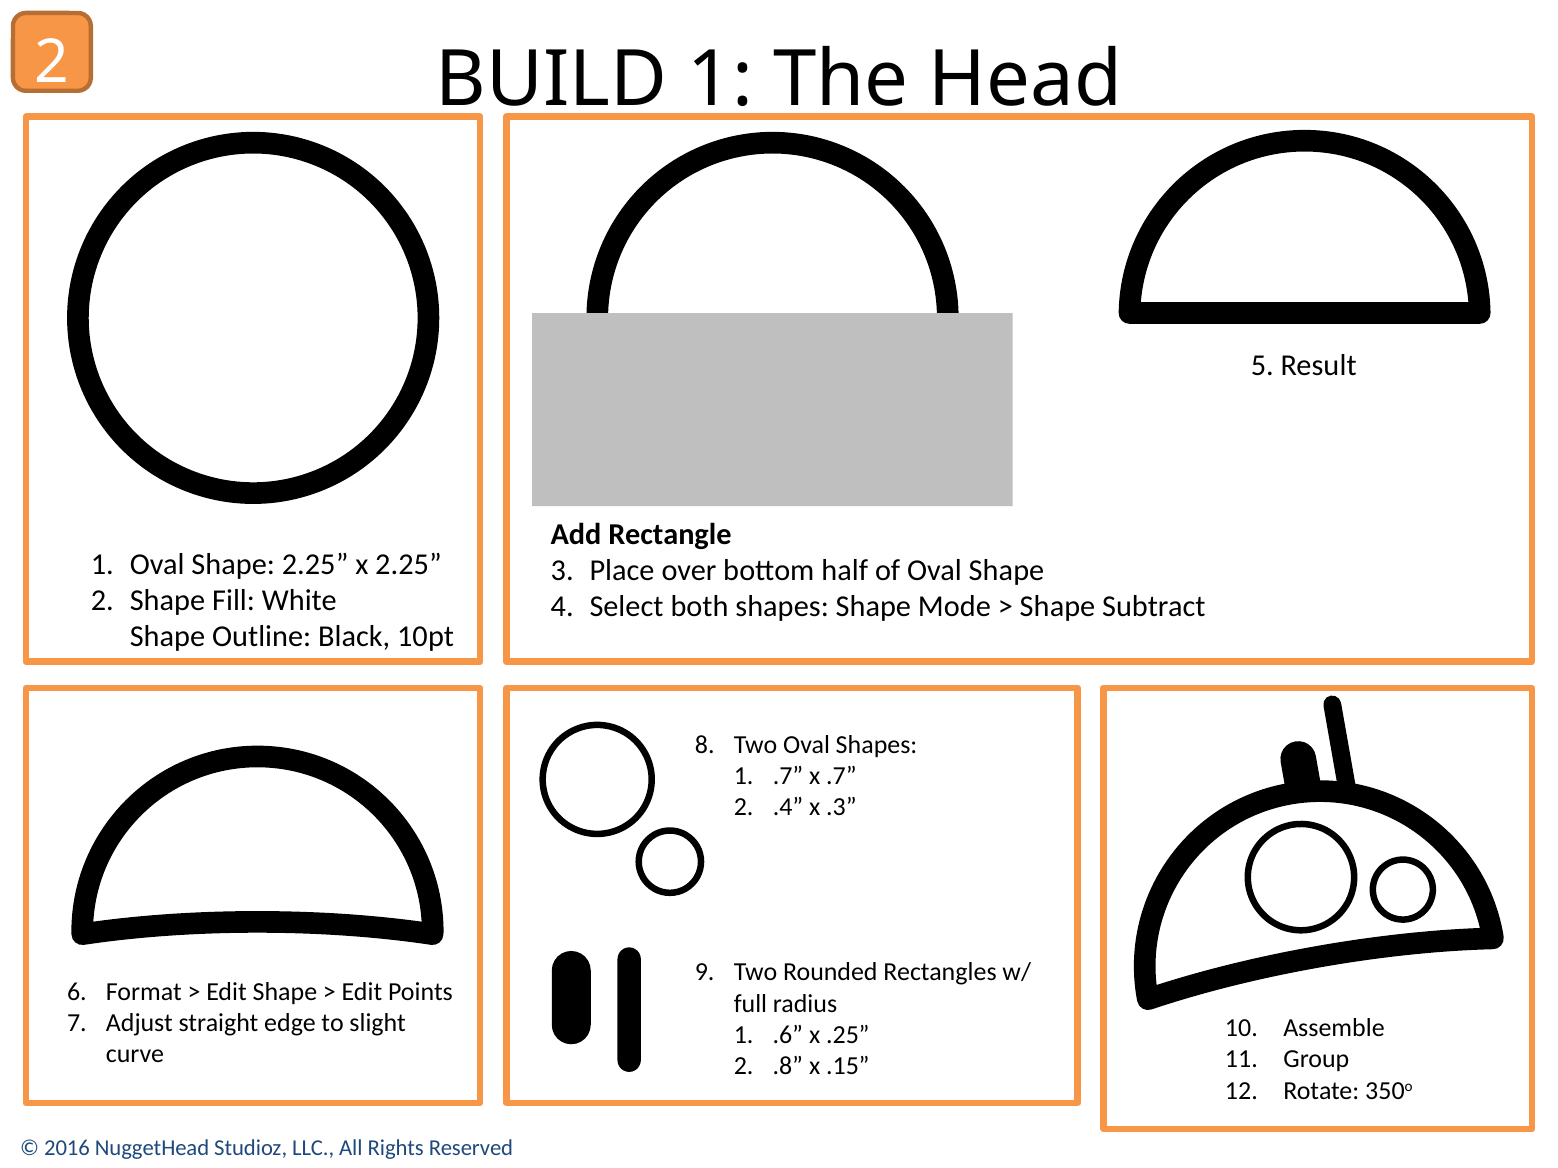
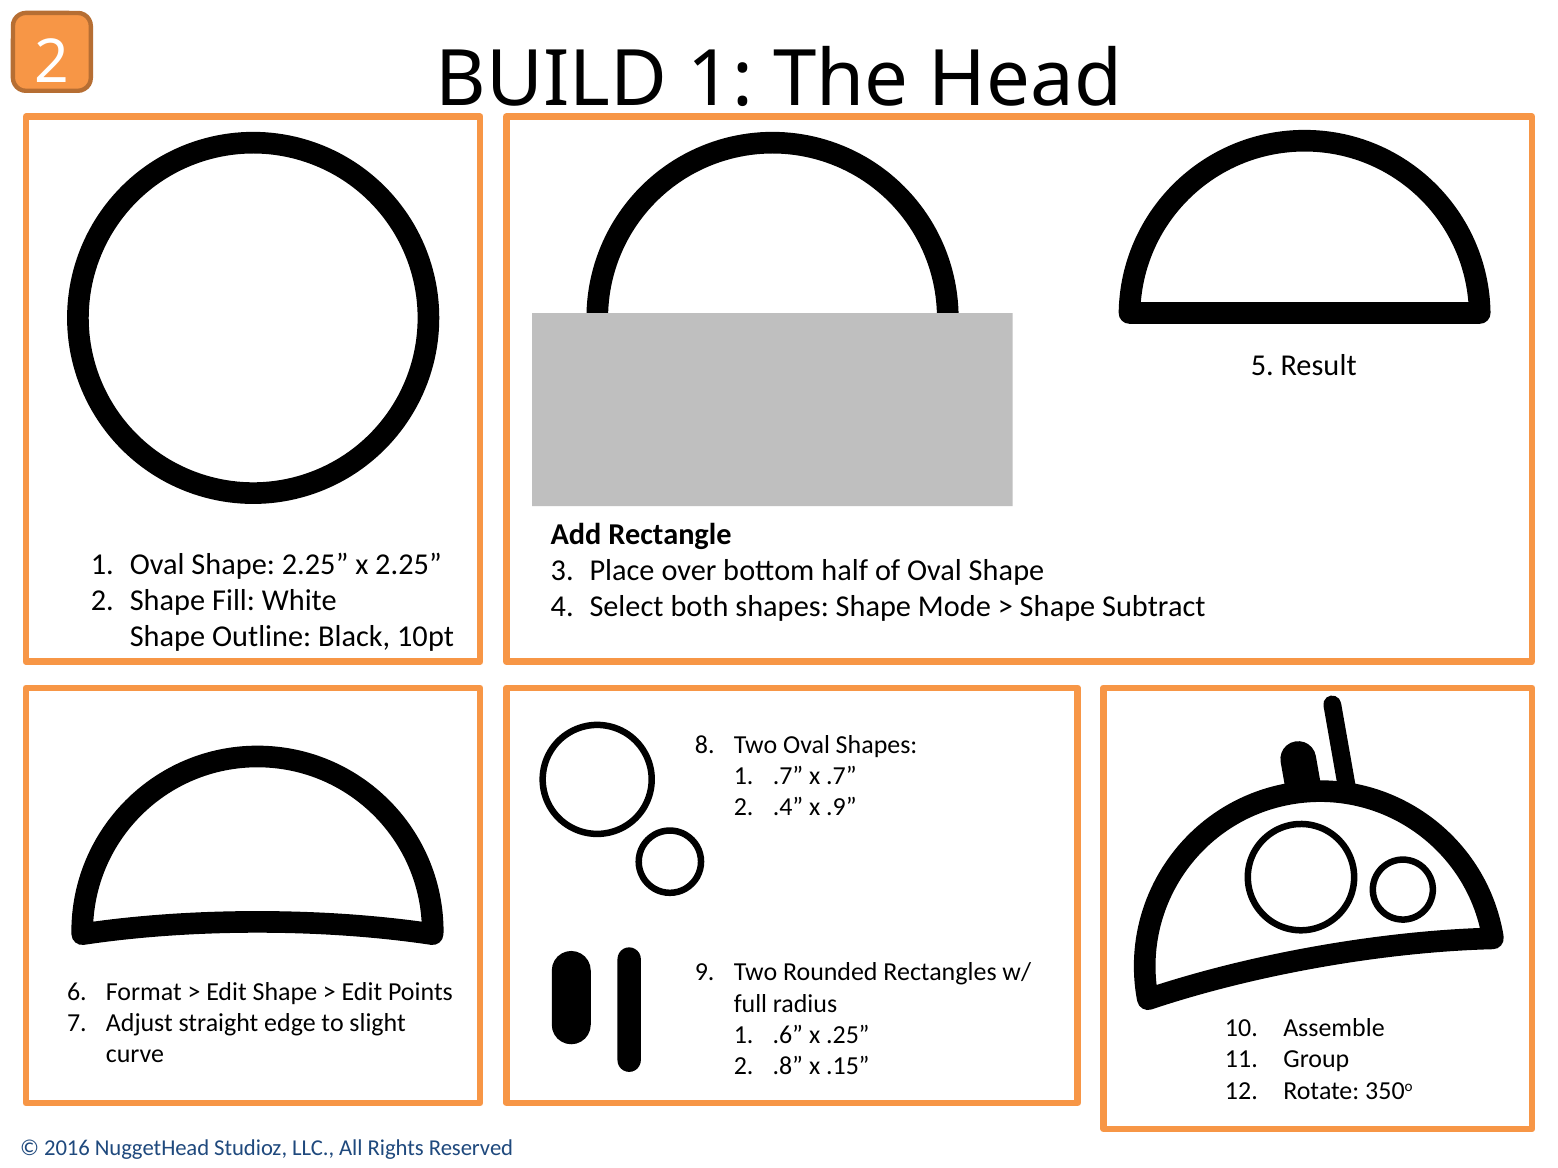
.3: .3 -> .9
